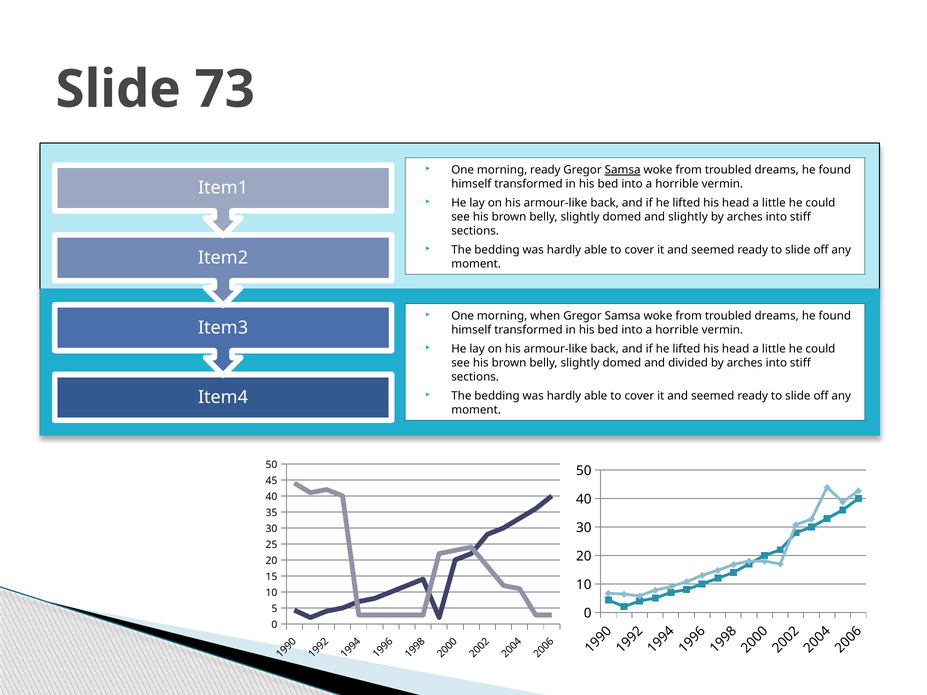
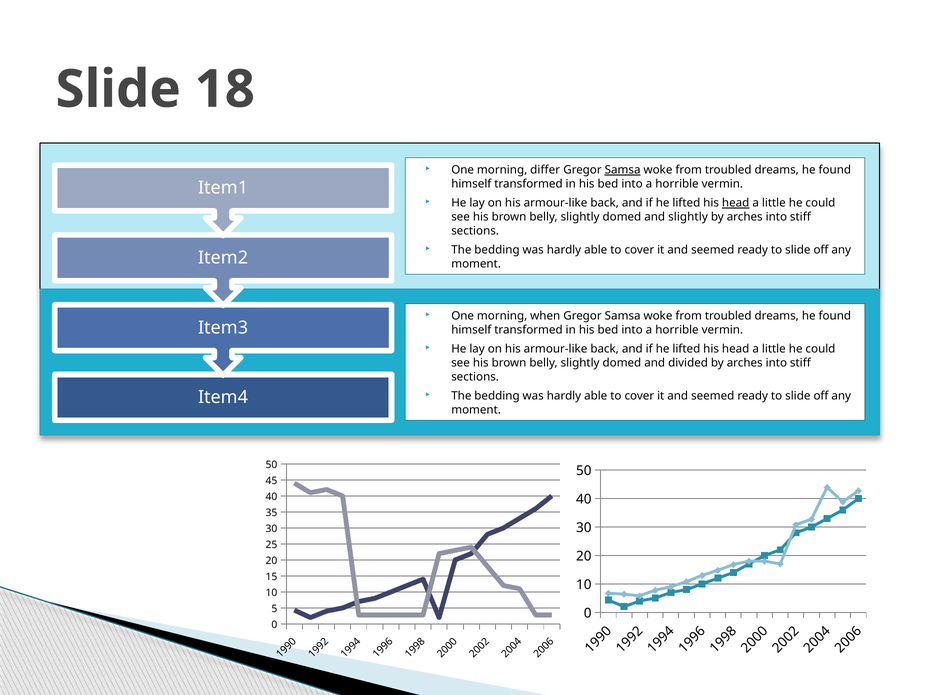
73: 73 -> 18
morning ready: ready -> differ
head at (736, 203) underline: none -> present
